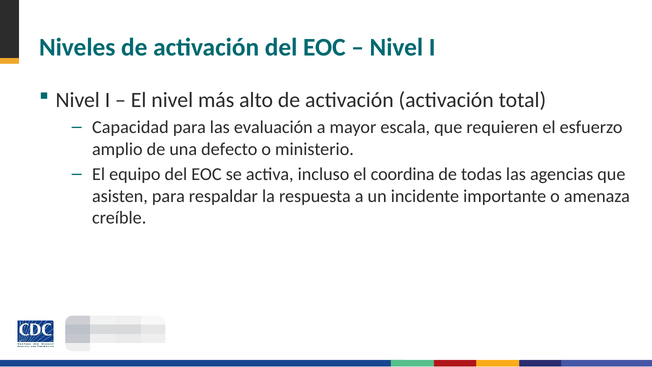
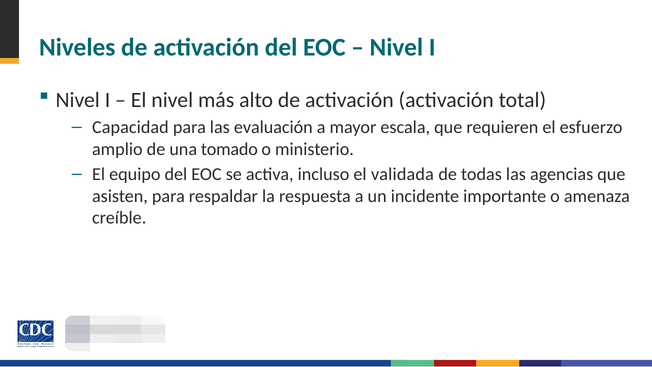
defecto: defecto -> tomado
coordina: coordina -> validada
